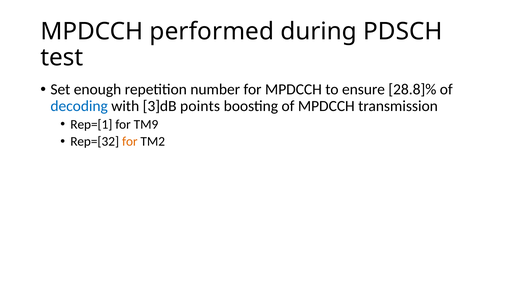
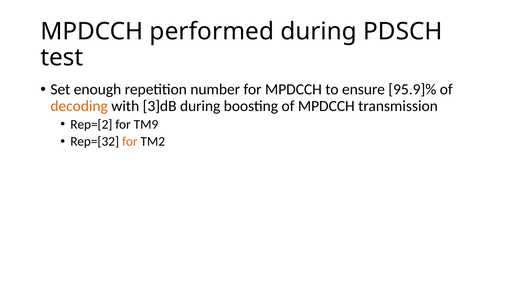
28.8]%: 28.8]% -> 95.9]%
decoding colour: blue -> orange
3]dB points: points -> during
Rep=[1: Rep=[1 -> Rep=[2
